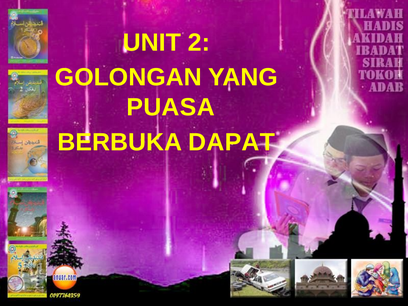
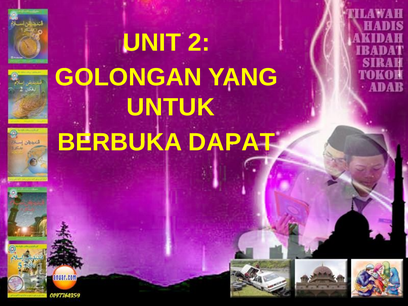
PUASA: PUASA -> UNTUK
